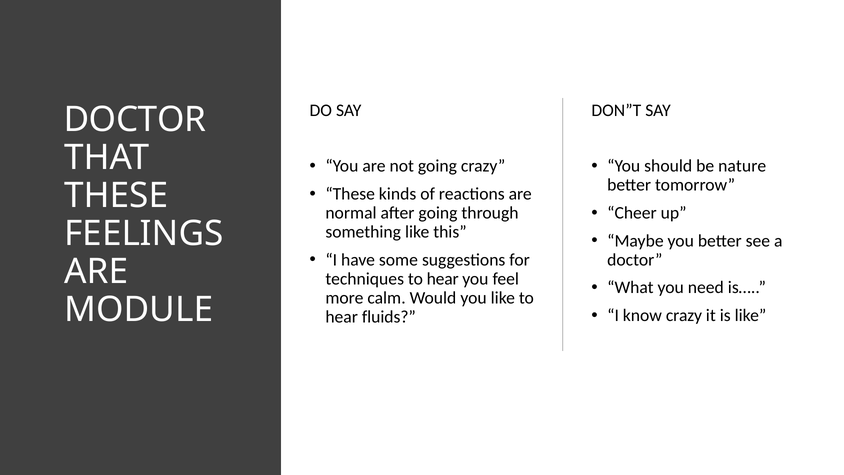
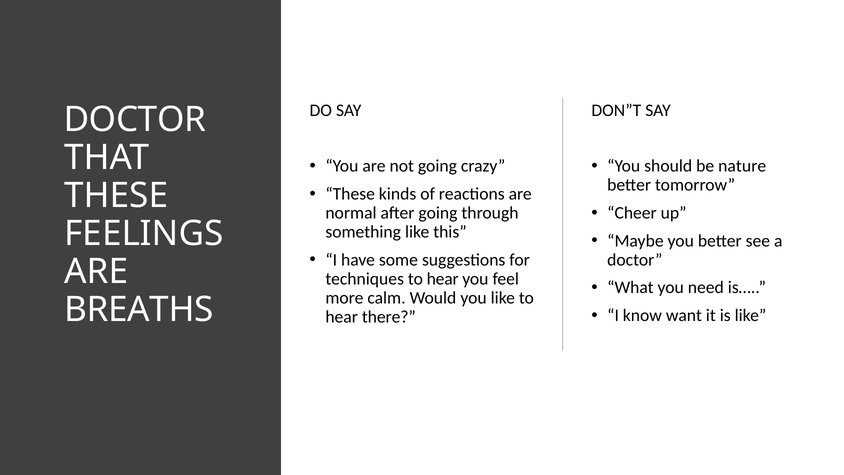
MODULE: MODULE -> BREATHS
know crazy: crazy -> want
fluids: fluids -> there
